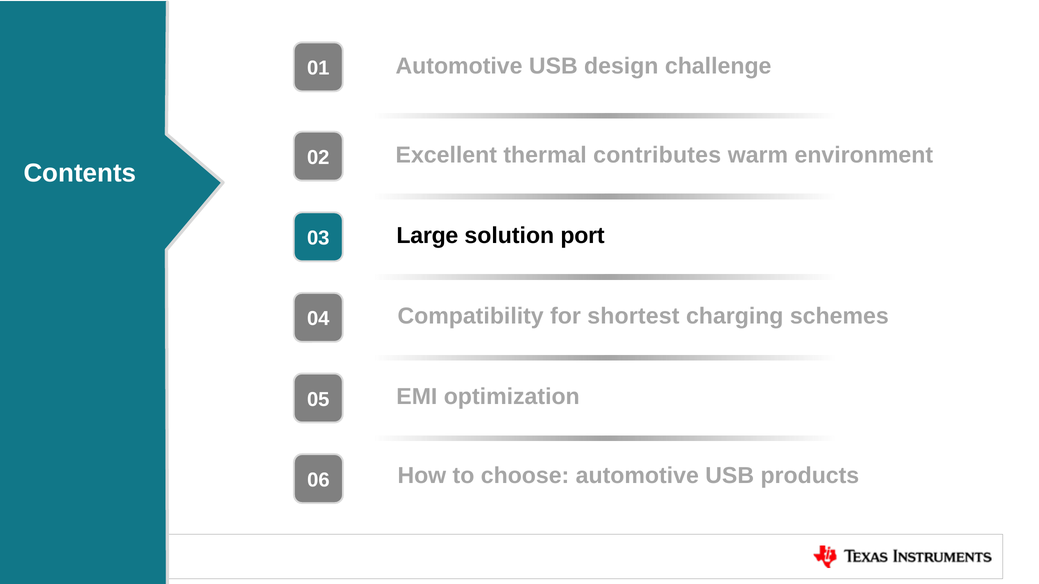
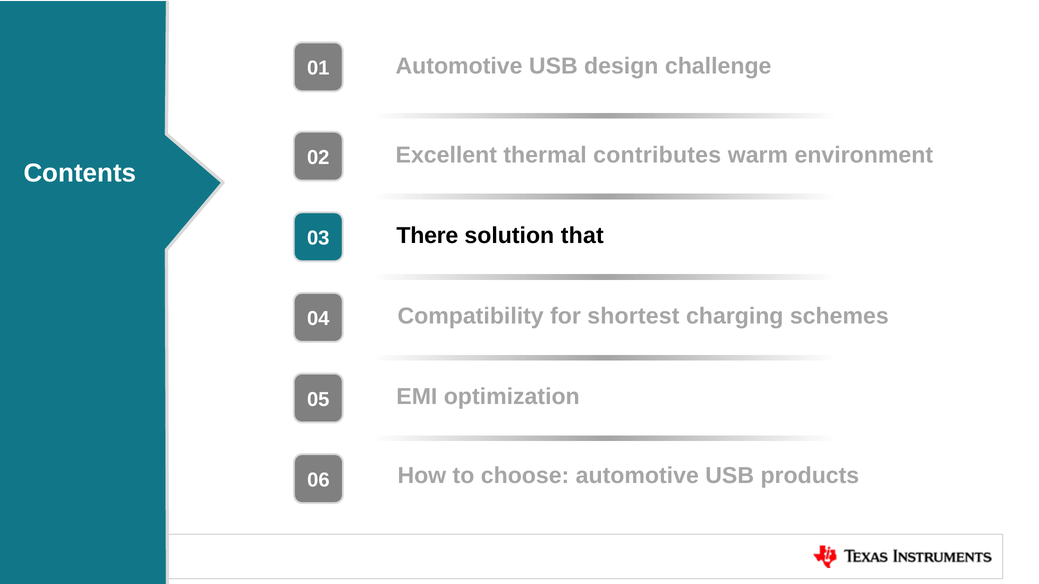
Large: Large -> There
port: port -> that
